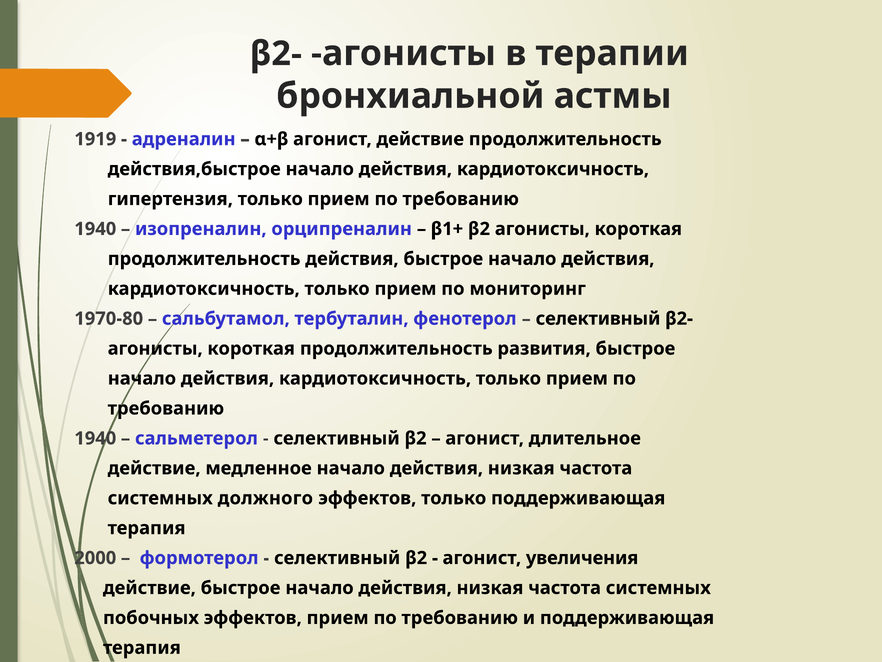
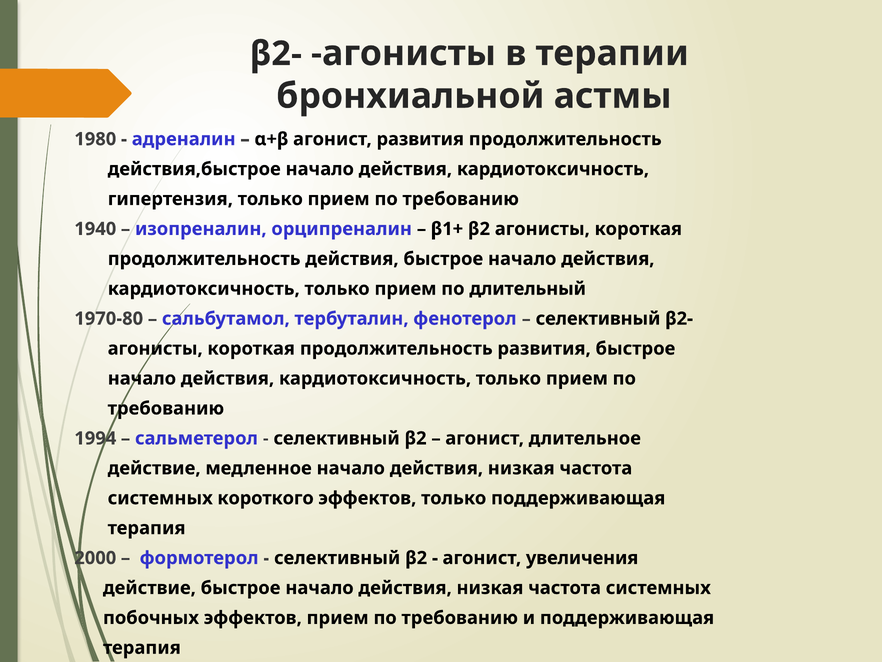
1919: 1919 -> 1980
агонист действие: действие -> развития
мониторинг: мониторинг -> длительный
1940 at (95, 438): 1940 -> 1994
должного: должного -> короткого
